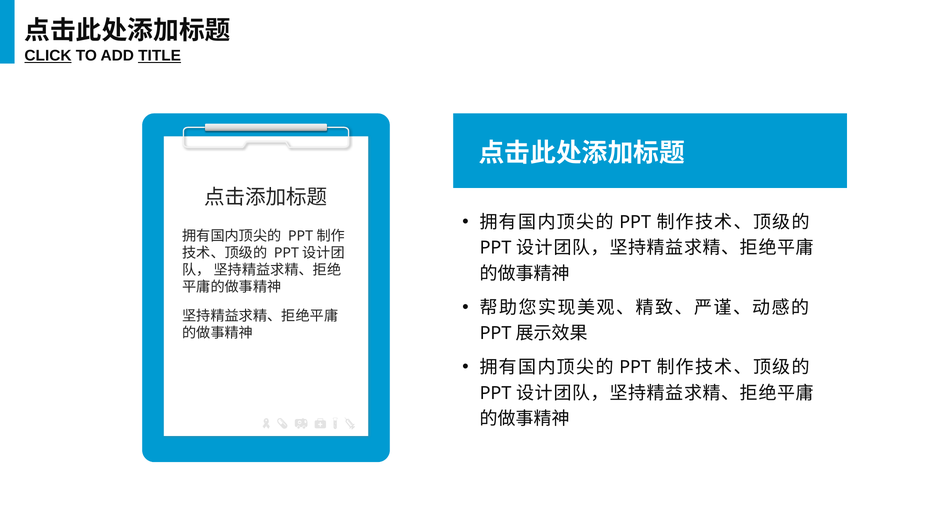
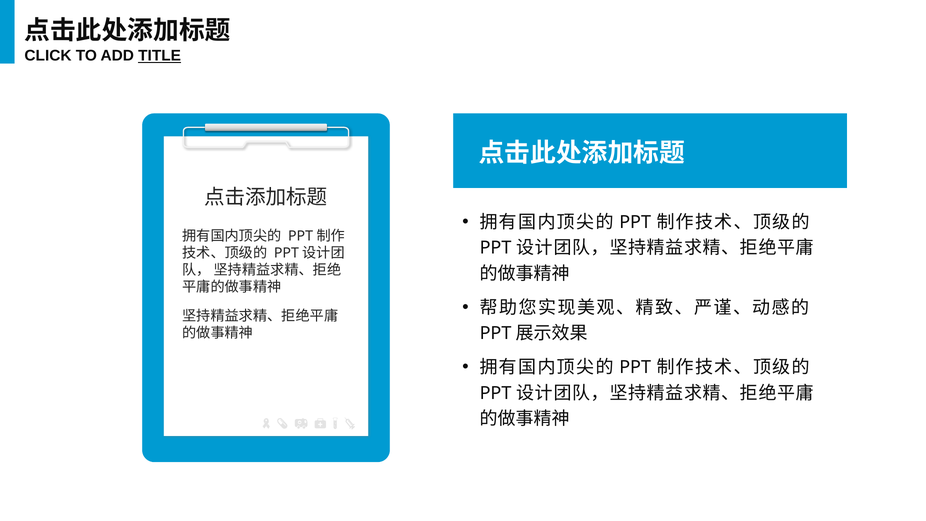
CLICK underline: present -> none
